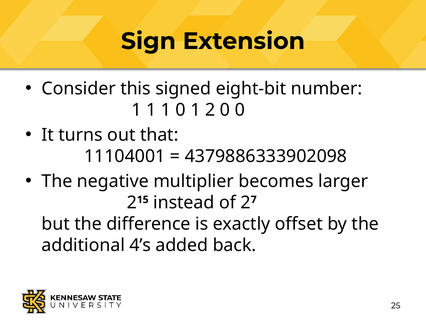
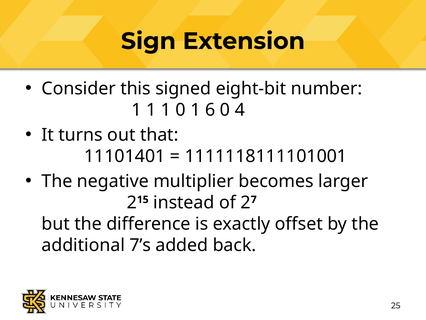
2: 2 -> 6
0 0: 0 -> 4
11104001: 11104001 -> 11101401
4379886333902098: 4379886333902098 -> 1111118111101001
4’s: 4’s -> 7’s
